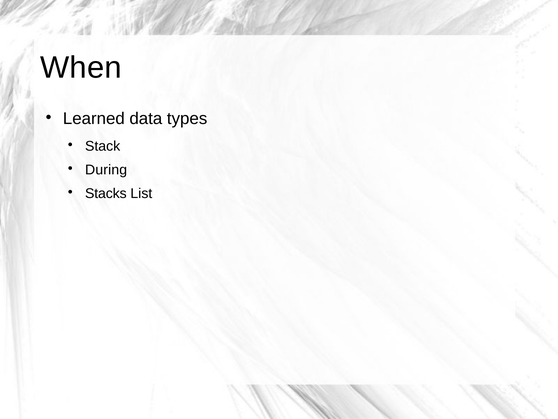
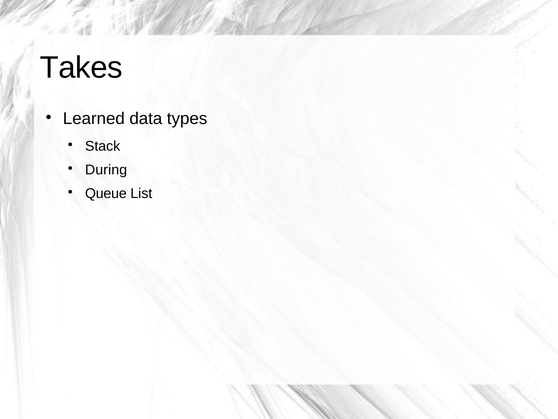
When: When -> Takes
Stacks: Stacks -> Queue
